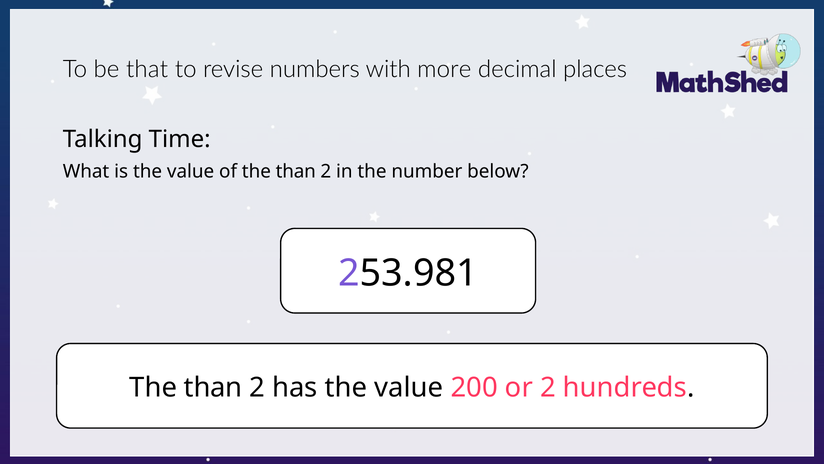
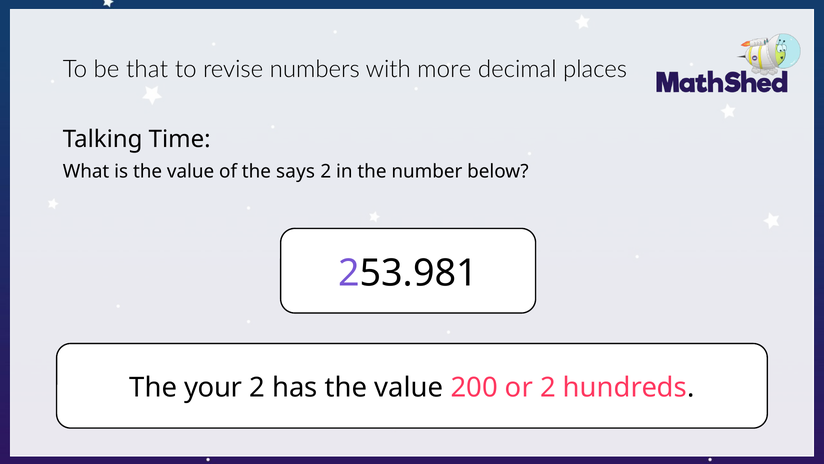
of the than: than -> says
than at (213, 387): than -> your
